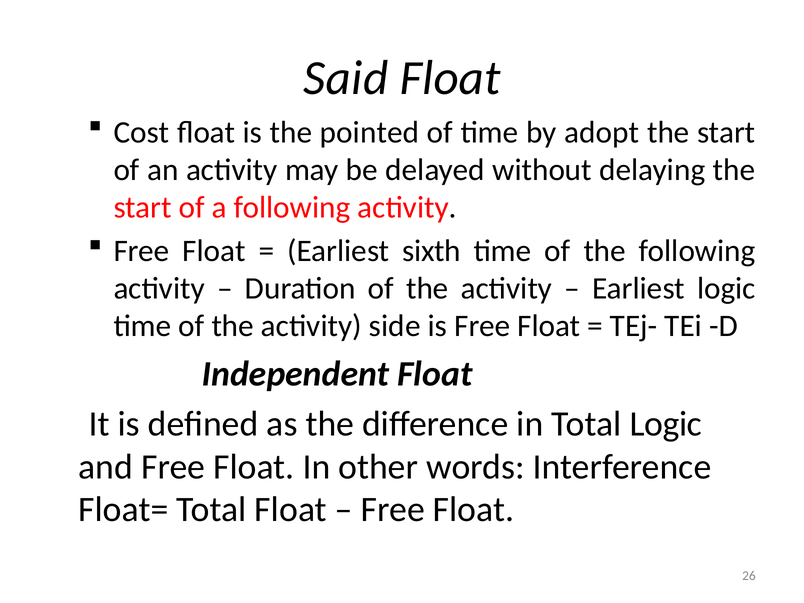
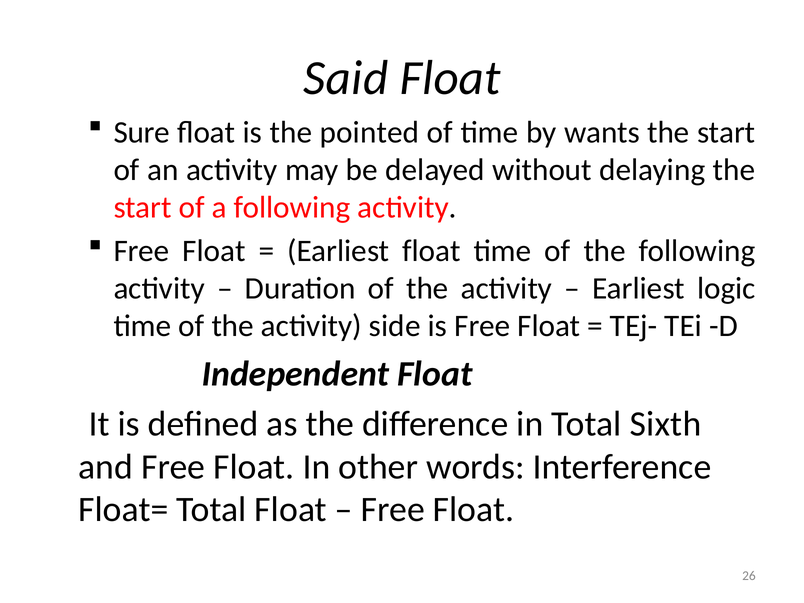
Cost: Cost -> Sure
adopt: adopt -> wants
Earliest sixth: sixth -> float
Total Logic: Logic -> Sixth
